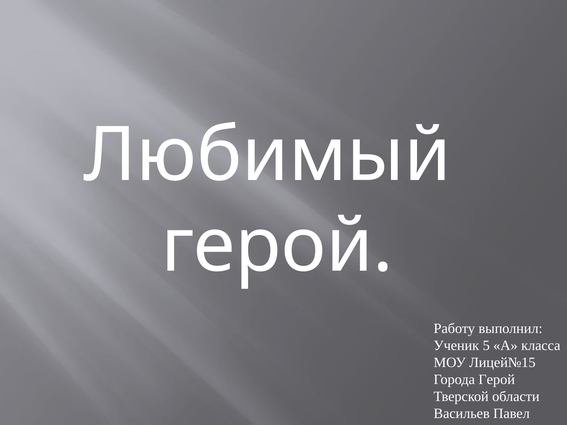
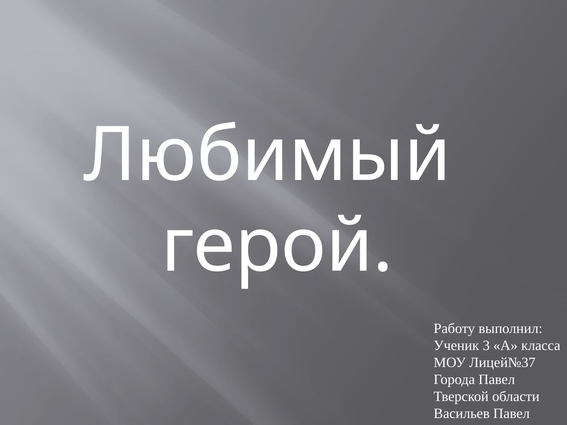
5: 5 -> 3
Лицей№15: Лицей№15 -> Лицей№37
Города Герой: Герой -> Павел
